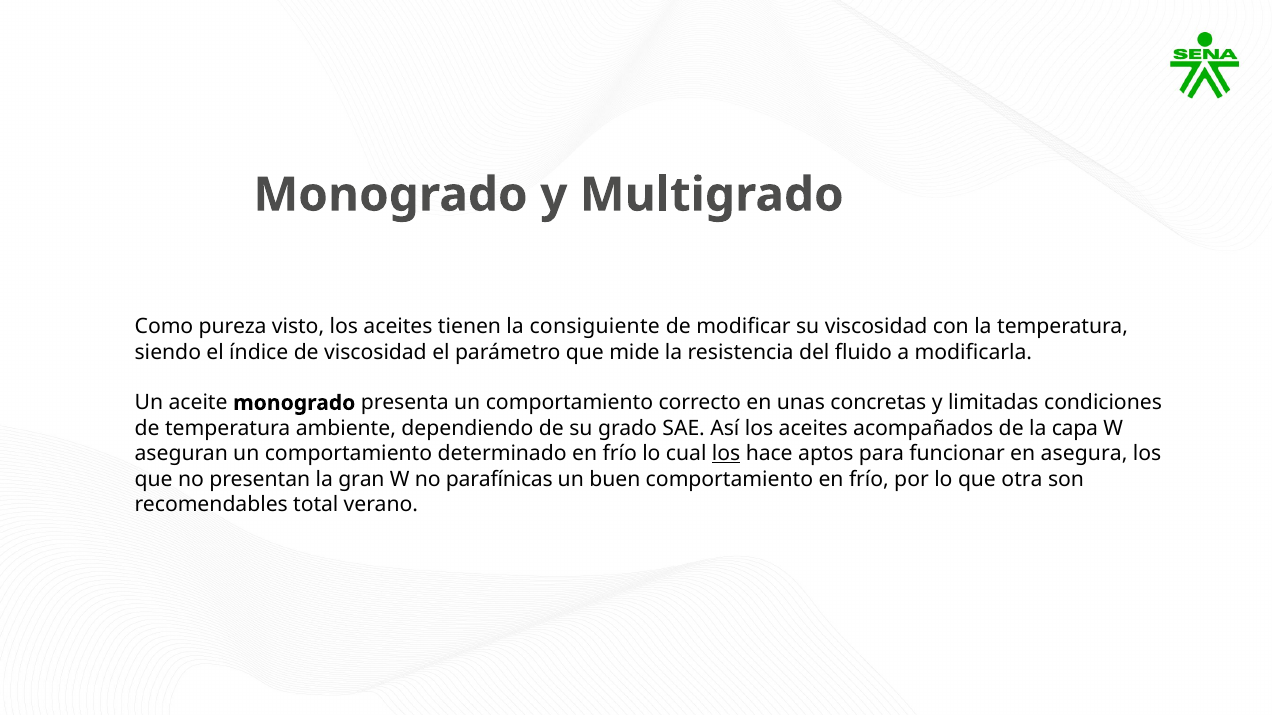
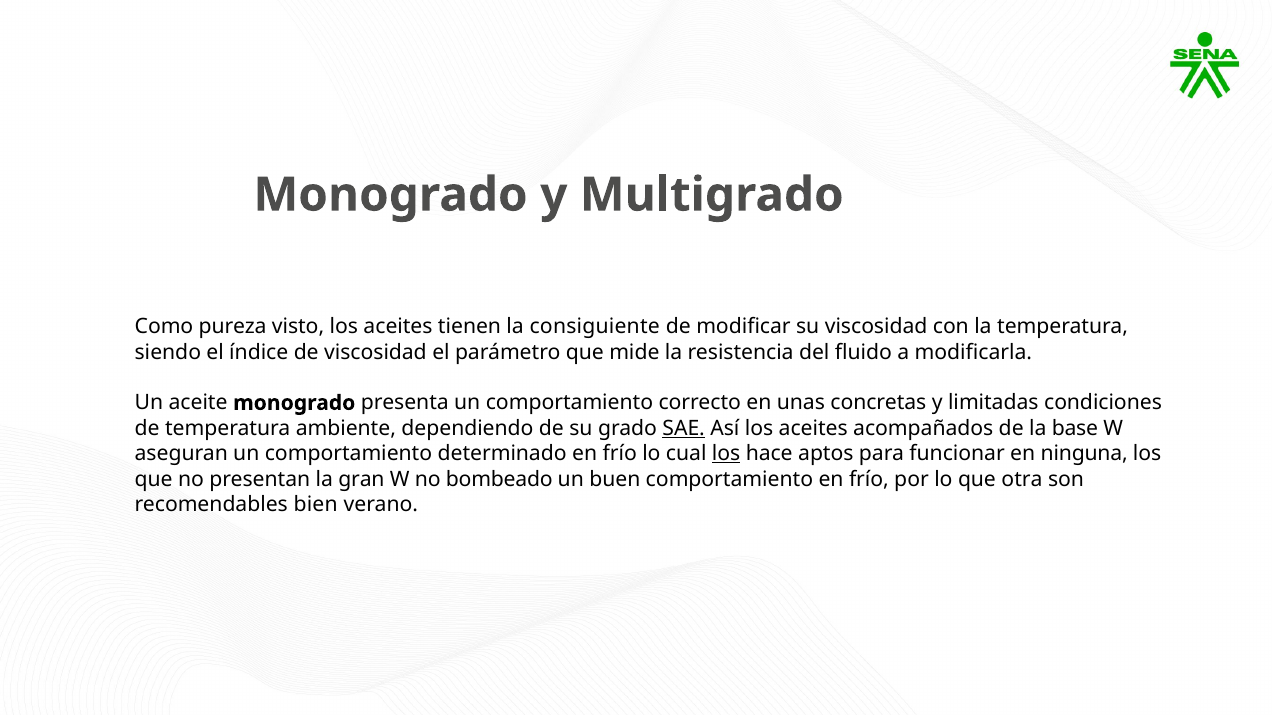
SAE underline: none -> present
capa: capa -> base
asegura: asegura -> ninguna
parafínicas: parafínicas -> bombeado
total: total -> bien
